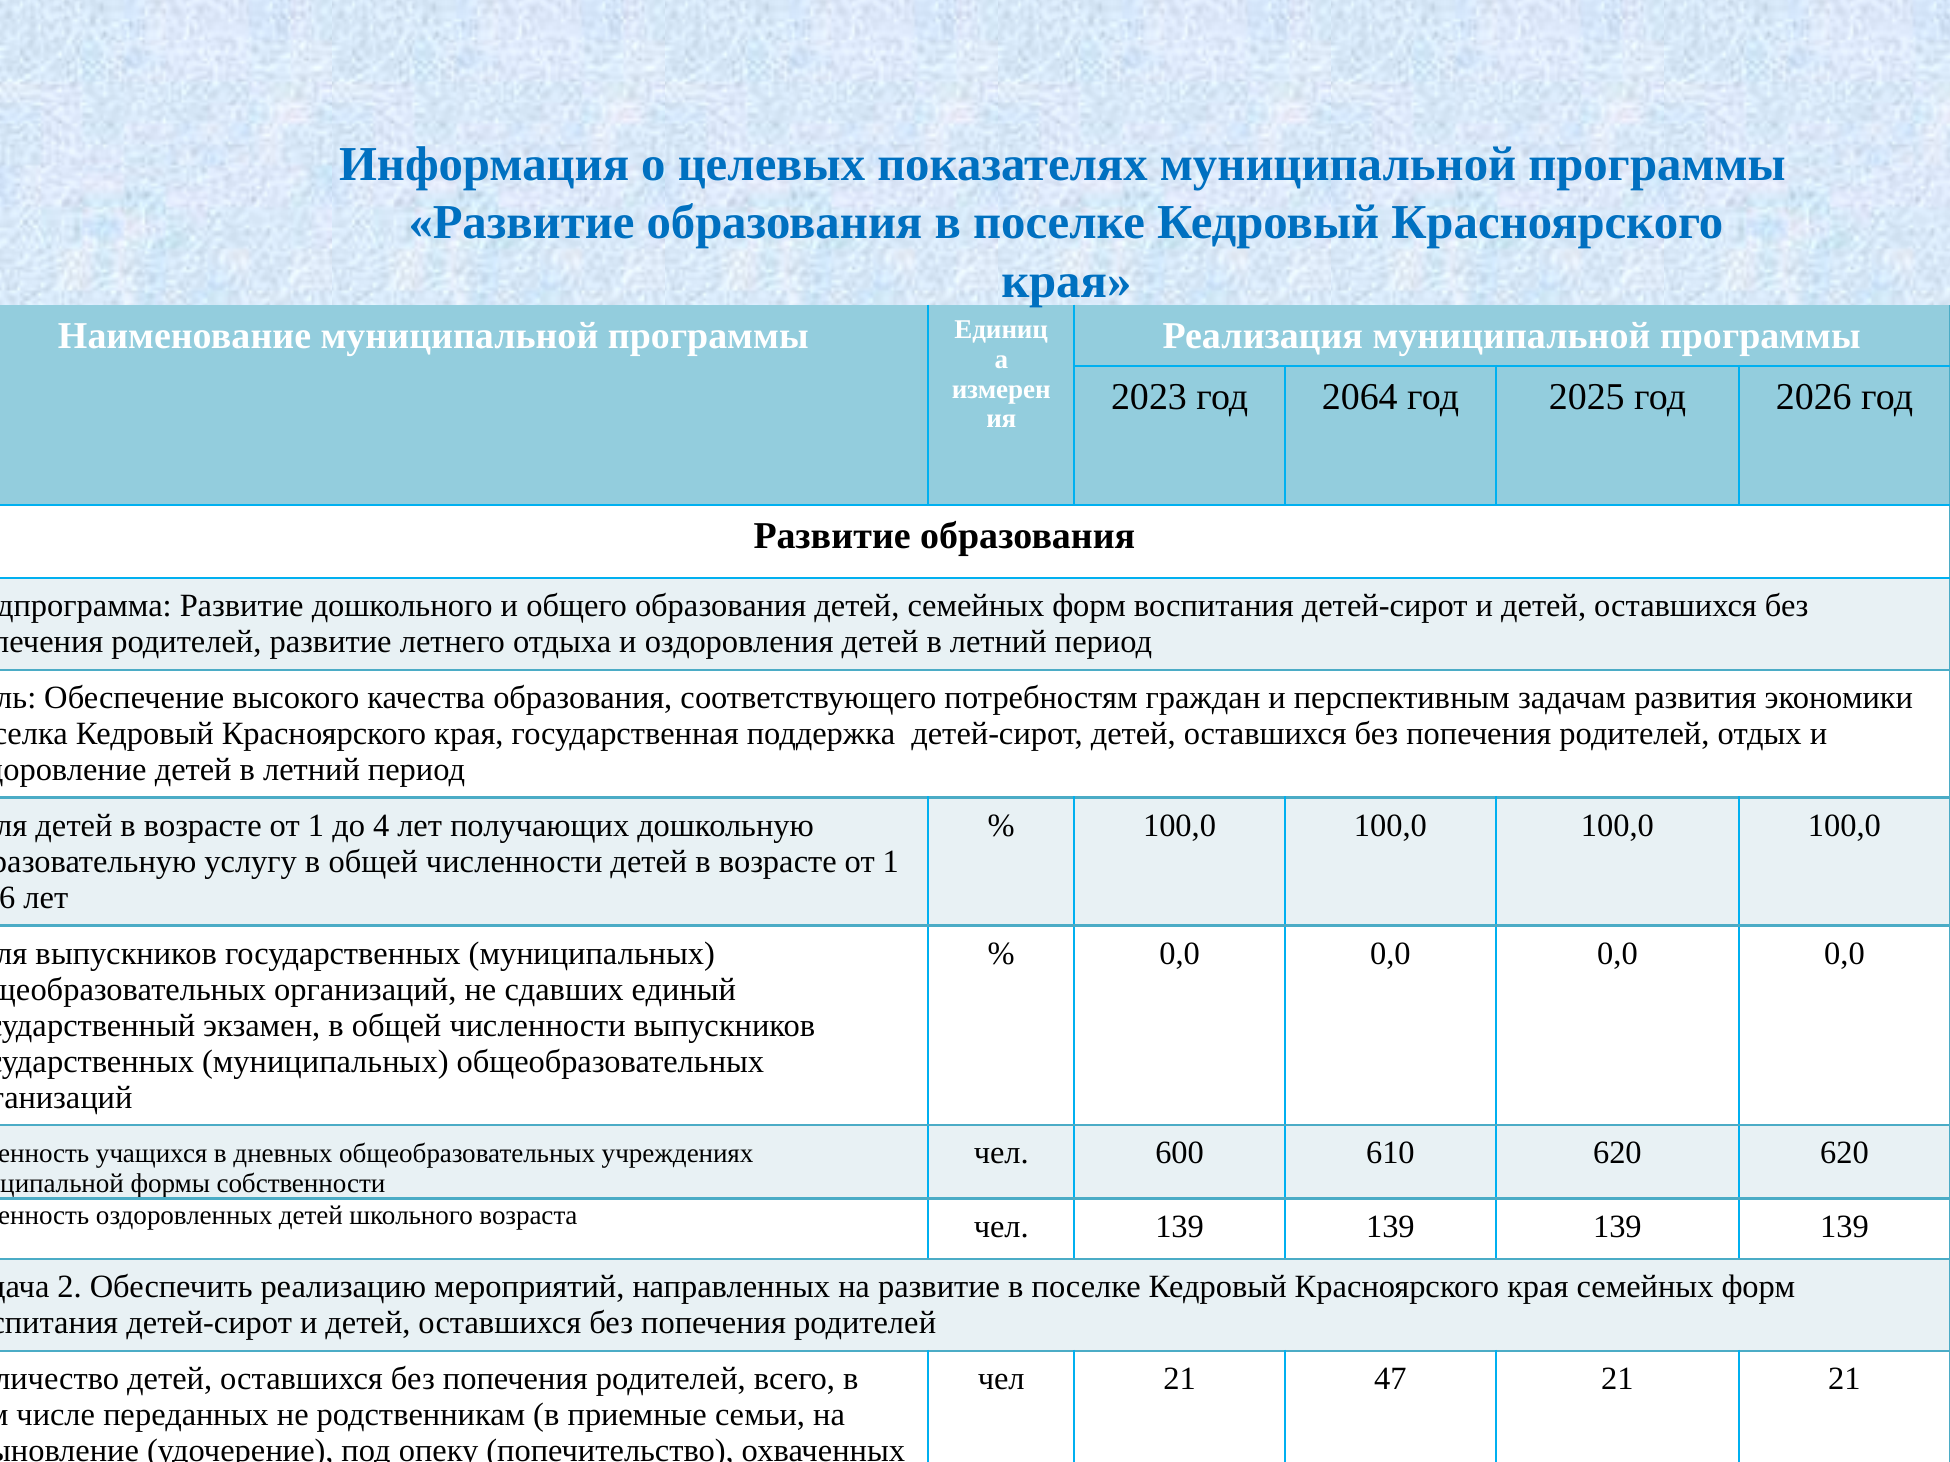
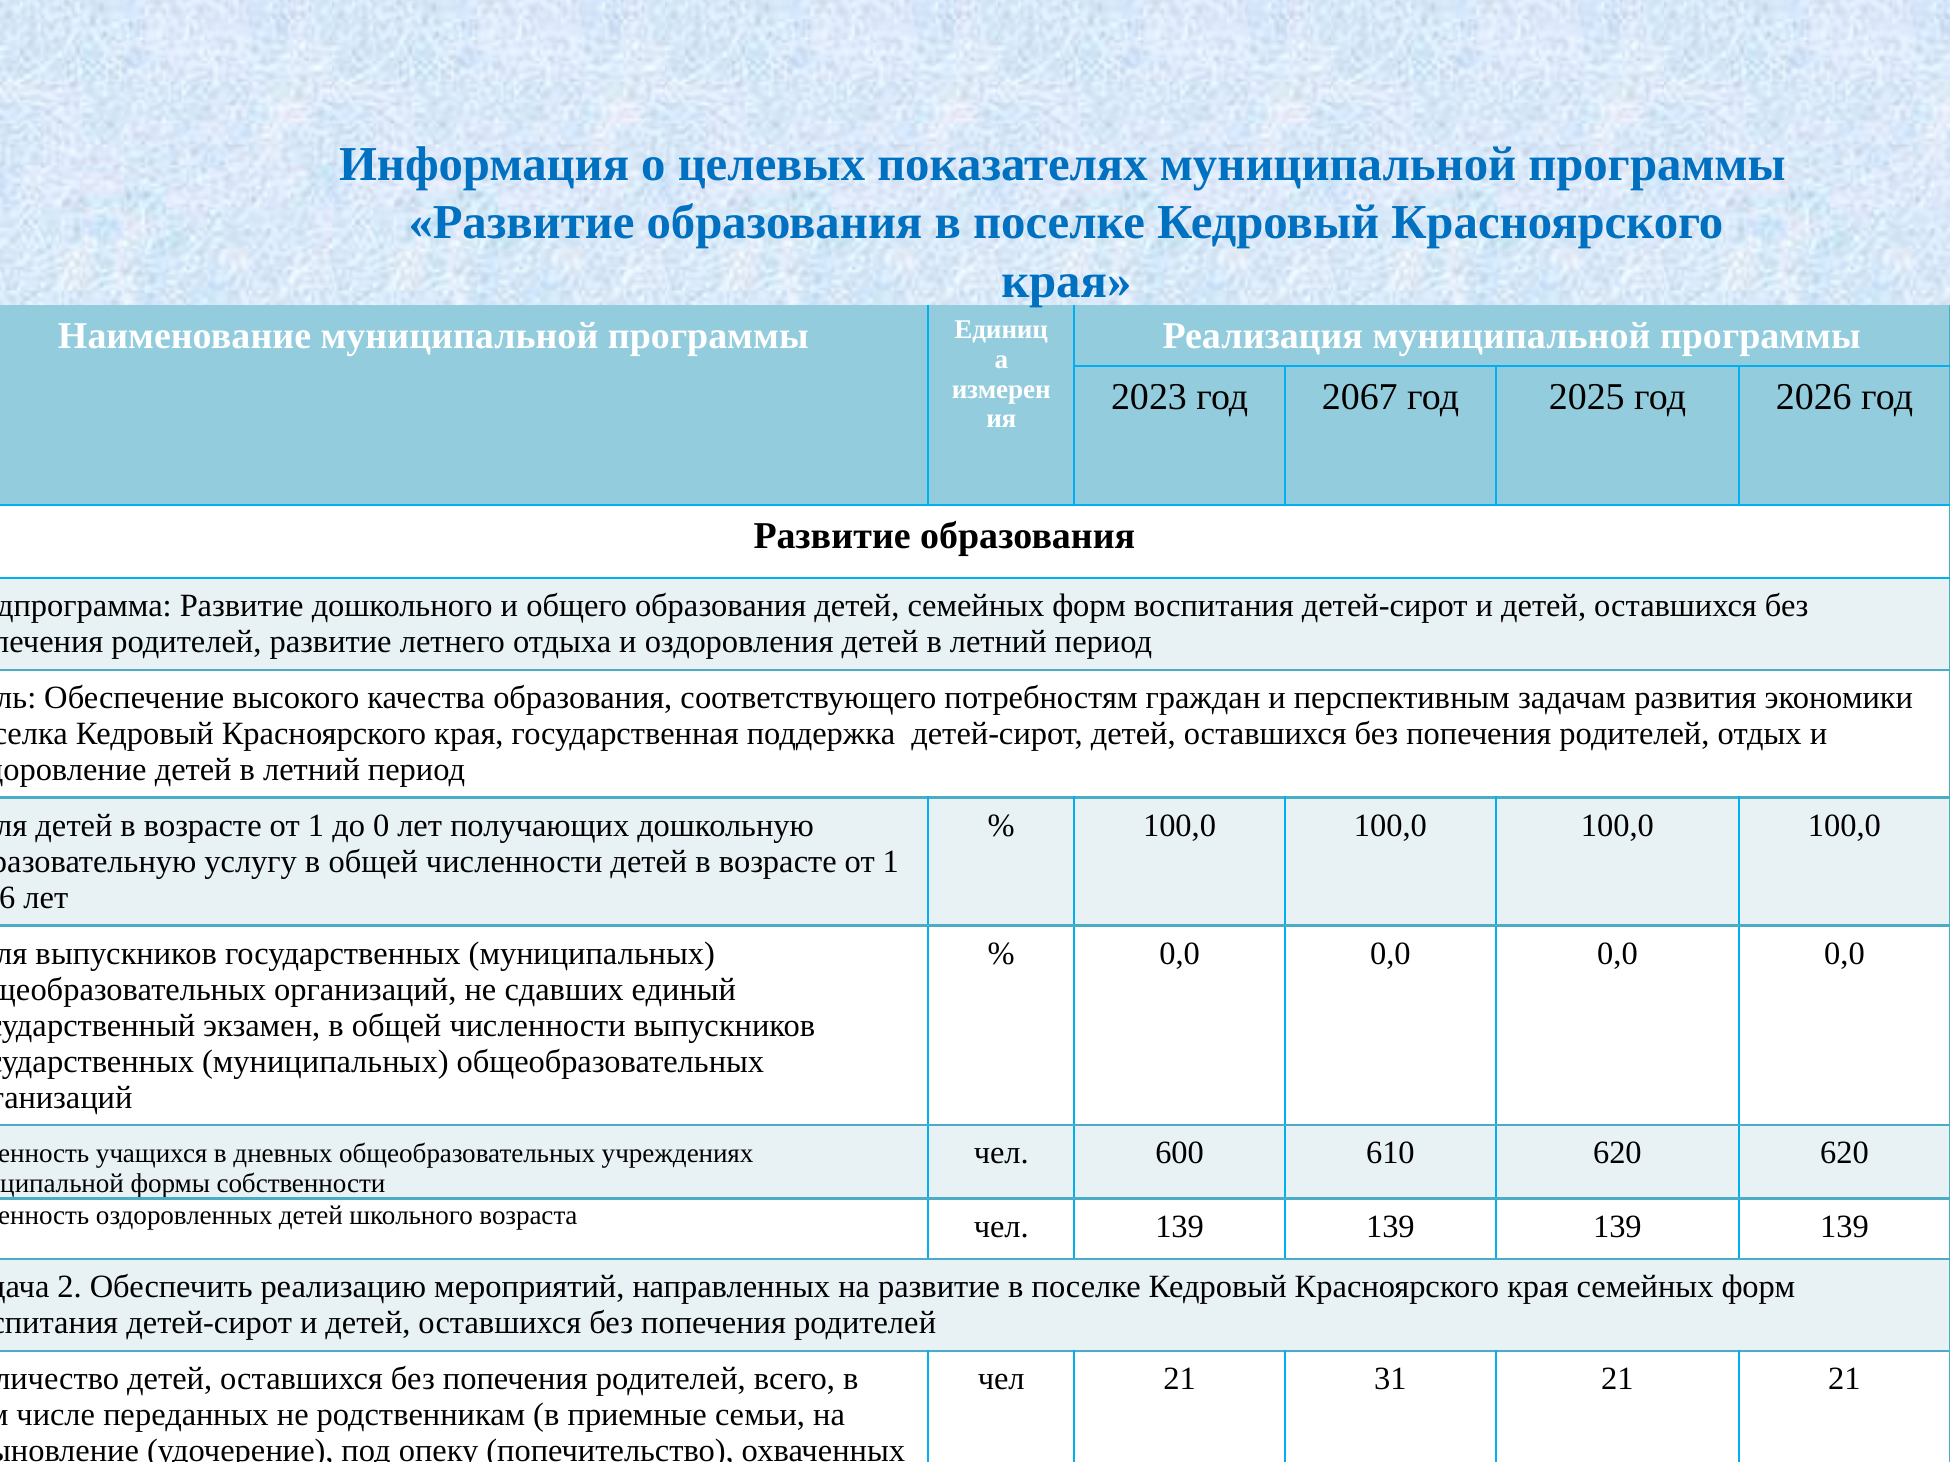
2064: 2064 -> 2067
4: 4 -> 0
47: 47 -> 31
